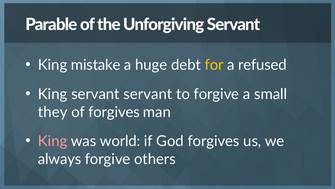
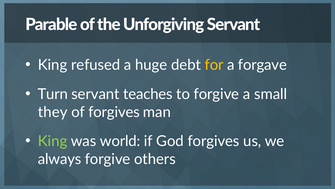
mistake: mistake -> refused
refused: refused -> forgave
King at (53, 94): King -> Turn
servant servant: servant -> teaches
King at (53, 141) colour: pink -> light green
